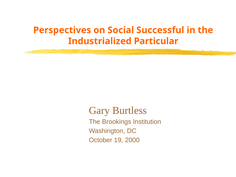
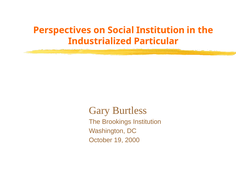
Social Successful: Successful -> Institution
